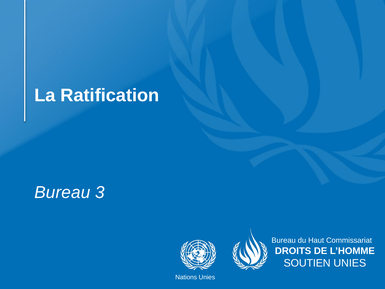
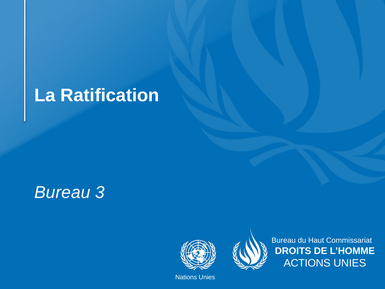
SOUTIEN: SOUTIEN -> ACTIONS
